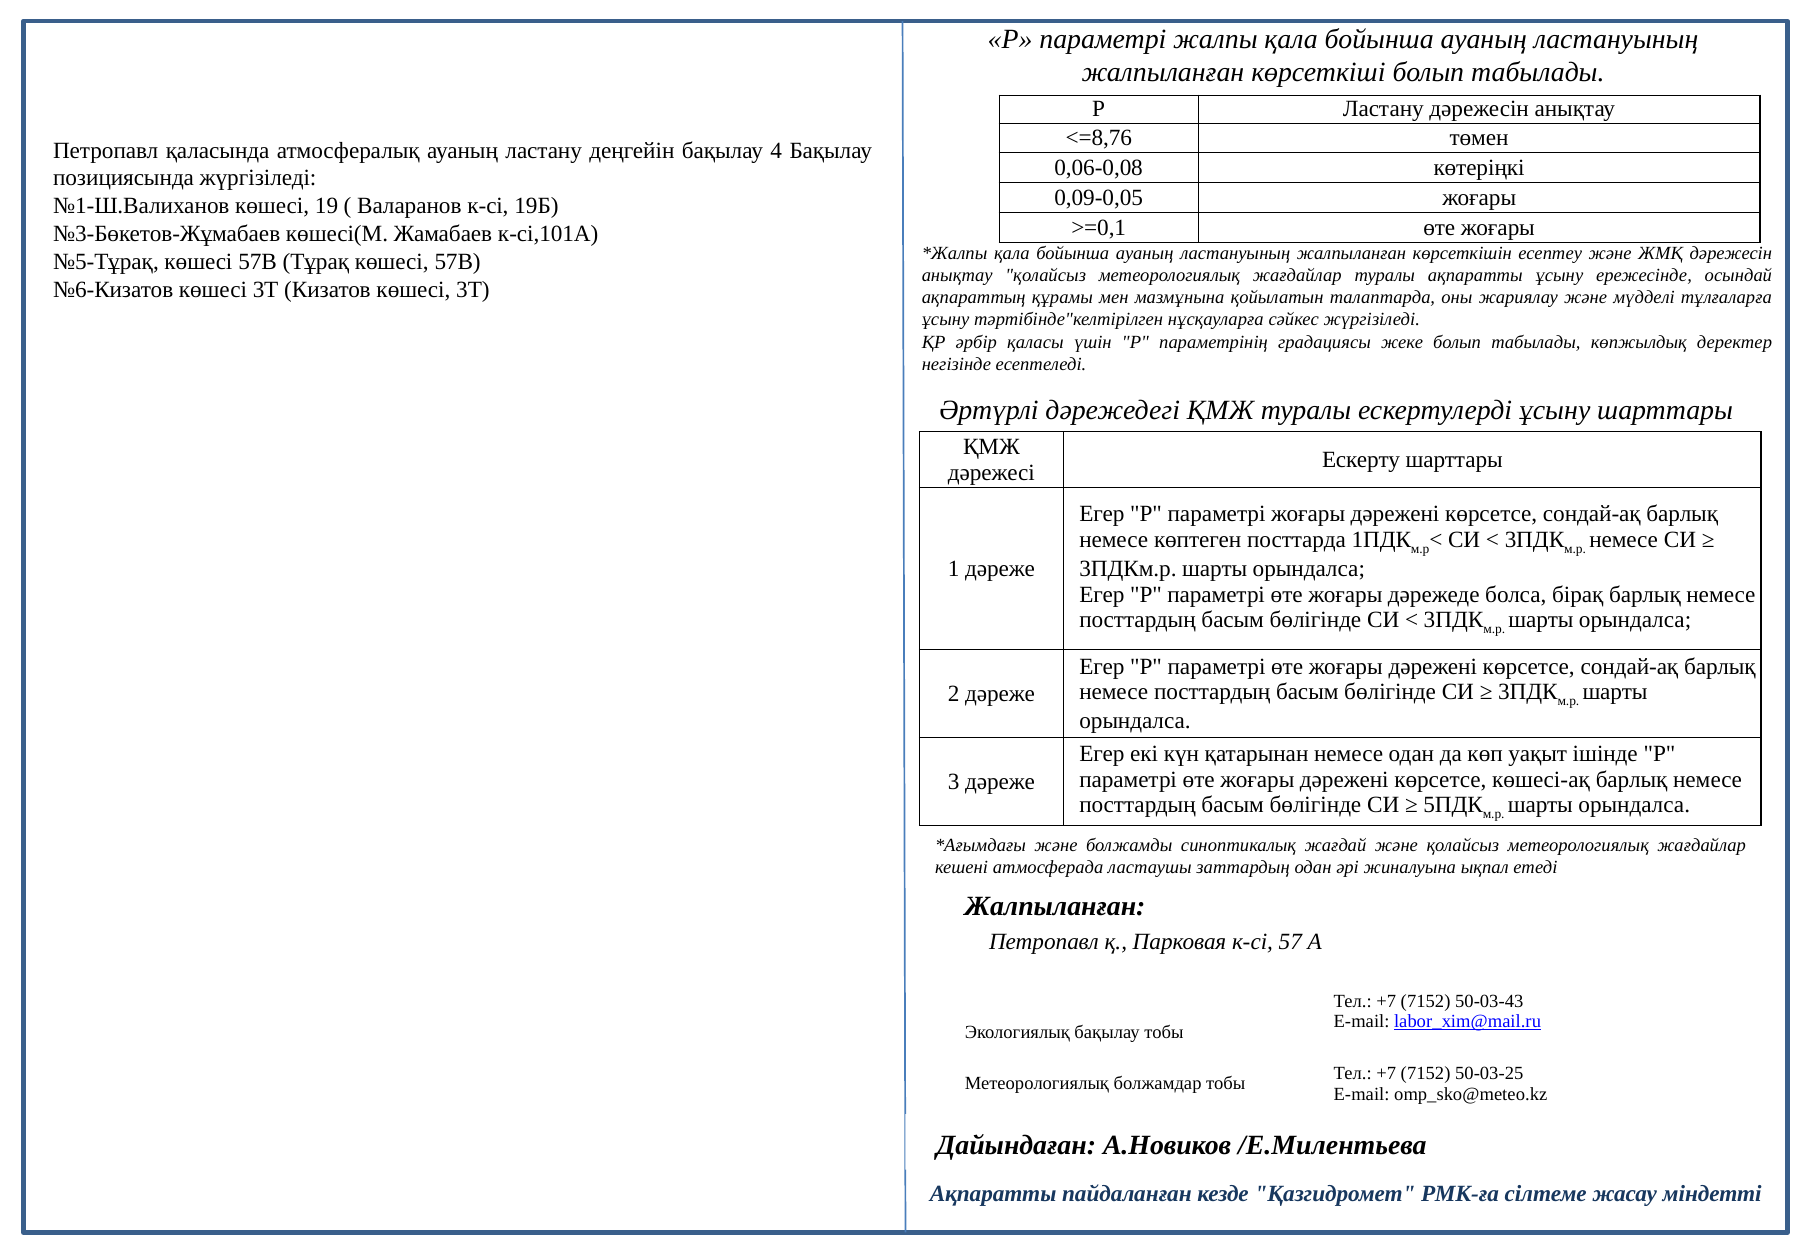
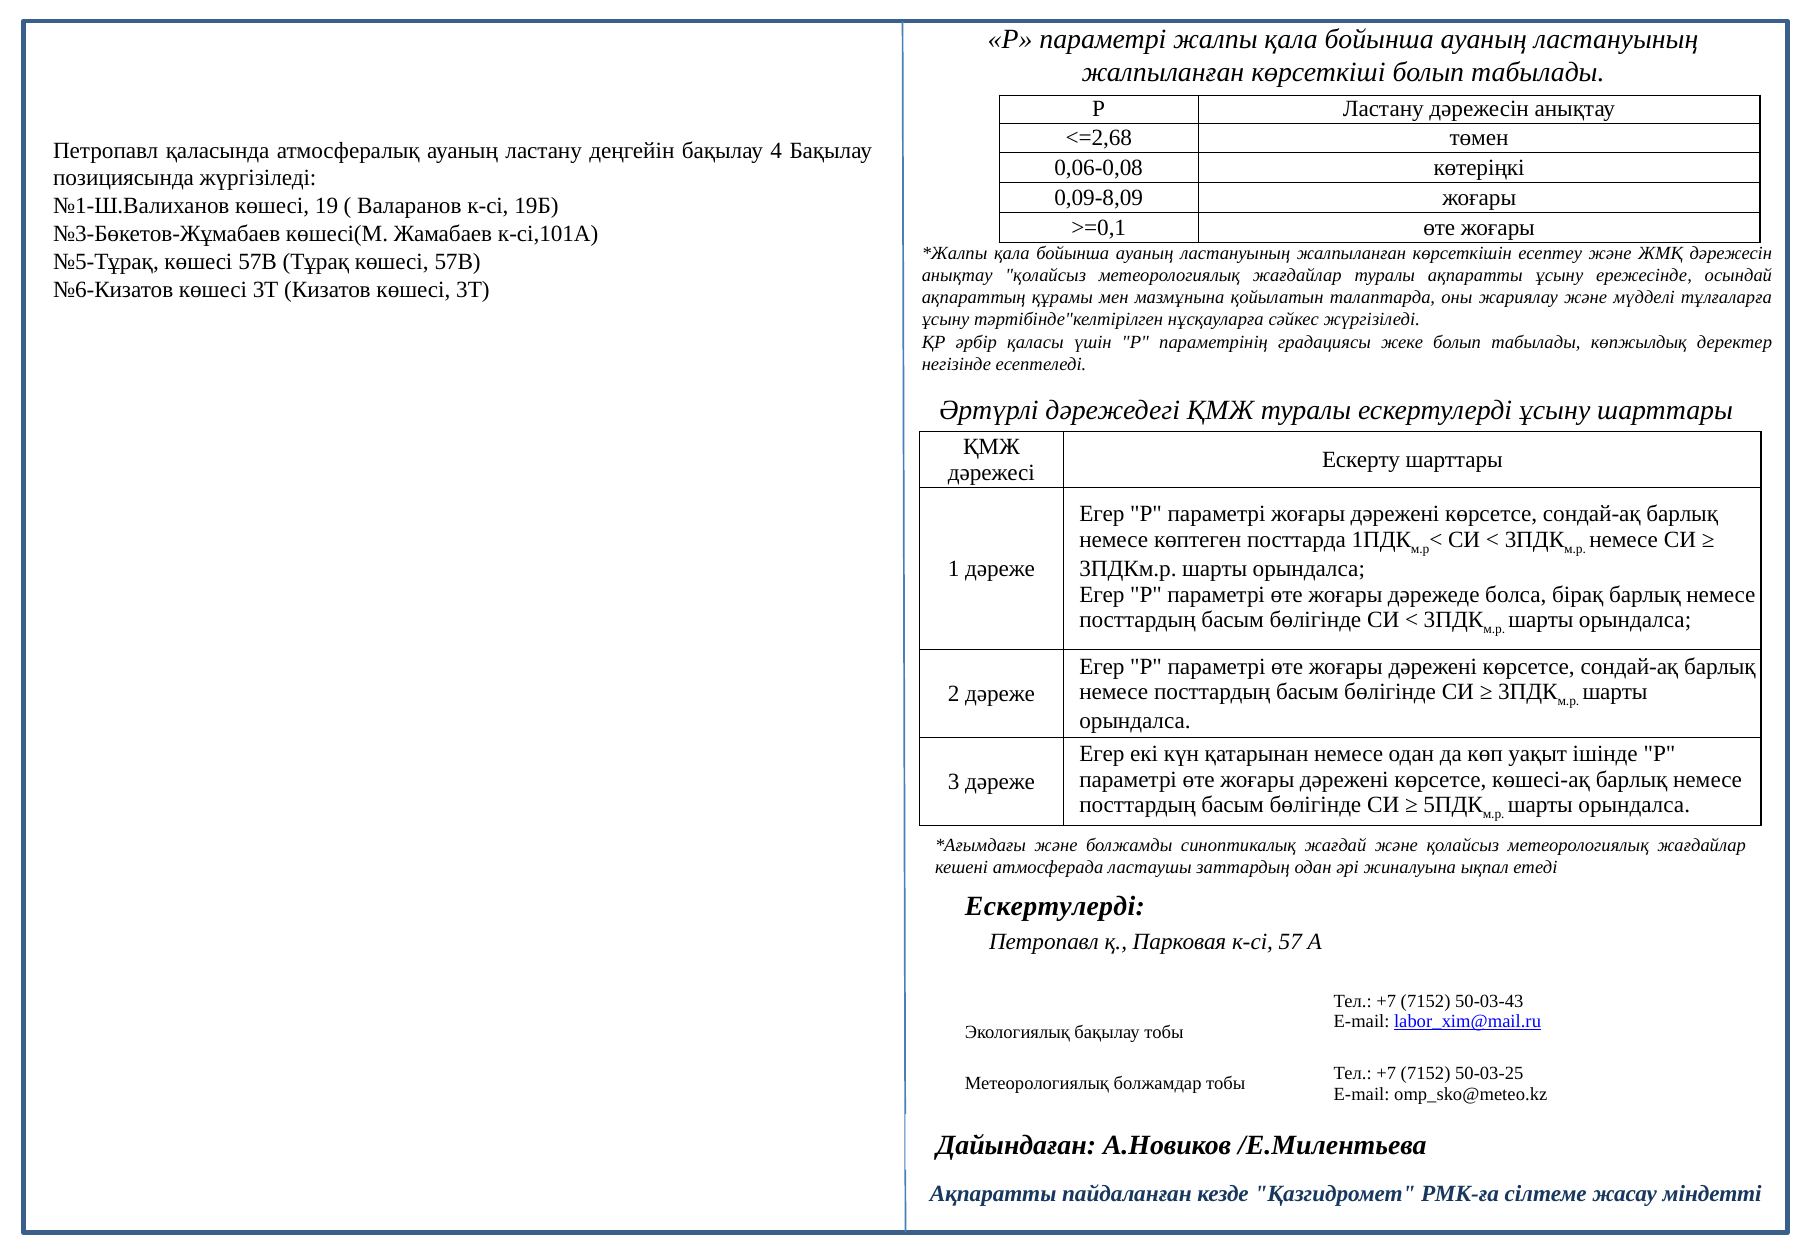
<=8,76: <=8,76 -> <=2,68
0,09-0,05: 0,09-0,05 -> 0,09-8,09
Жалпыланған at (1055, 906): Жалпыланған -> Ескертулерді
